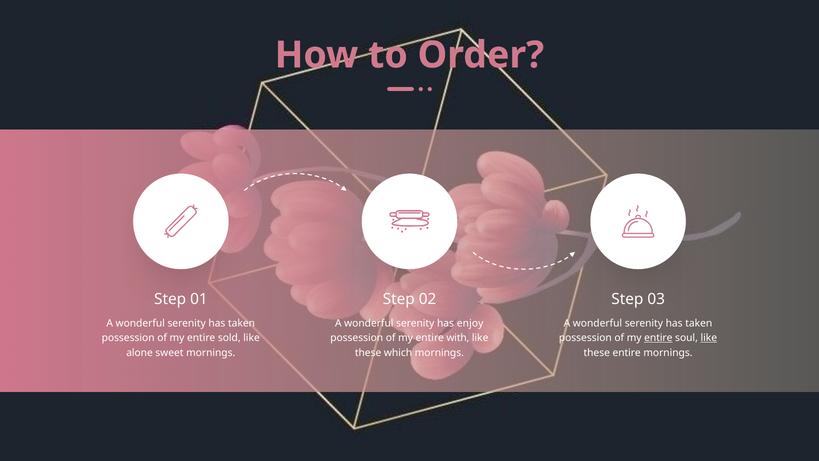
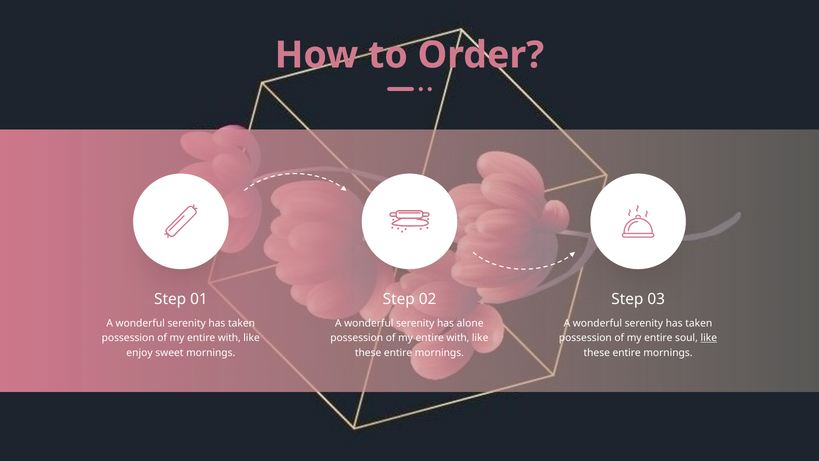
enjoy: enjoy -> alone
sold at (229, 338): sold -> with
entire at (658, 338) underline: present -> none
alone: alone -> enjoy
which at (398, 352): which -> entire
